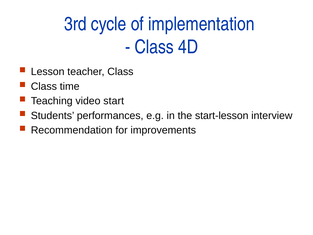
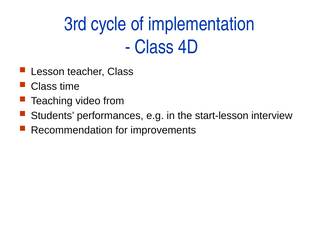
start: start -> from
